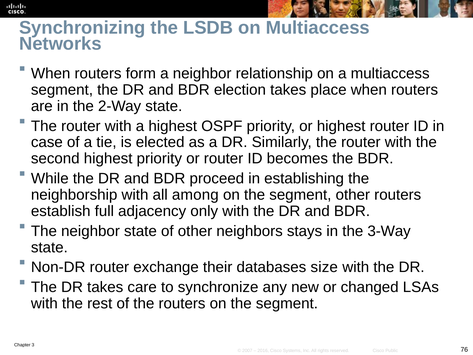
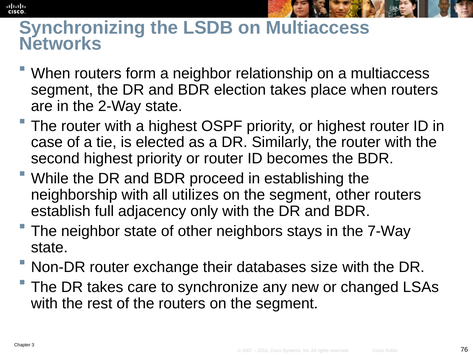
among: among -> utilizes
3-Way: 3-Way -> 7-Way
